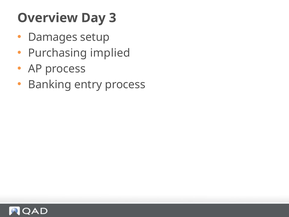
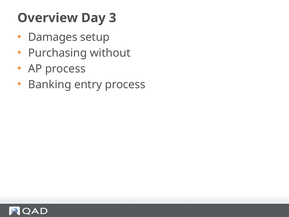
implied: implied -> without
